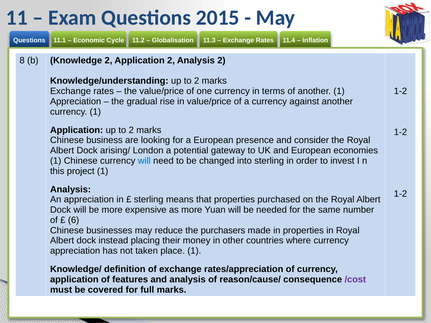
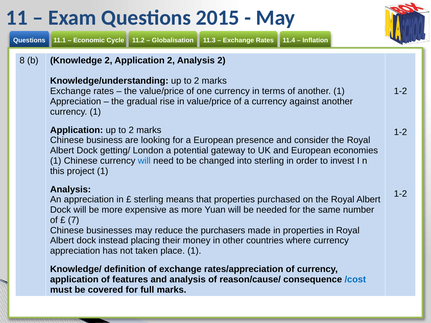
arising/: arising/ -> getting/
6: 6 -> 7
/cost colour: purple -> blue
